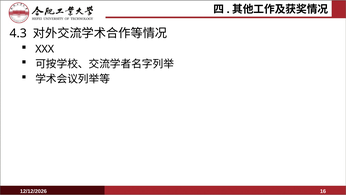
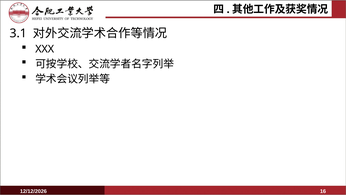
4.3: 4.3 -> 3.1
